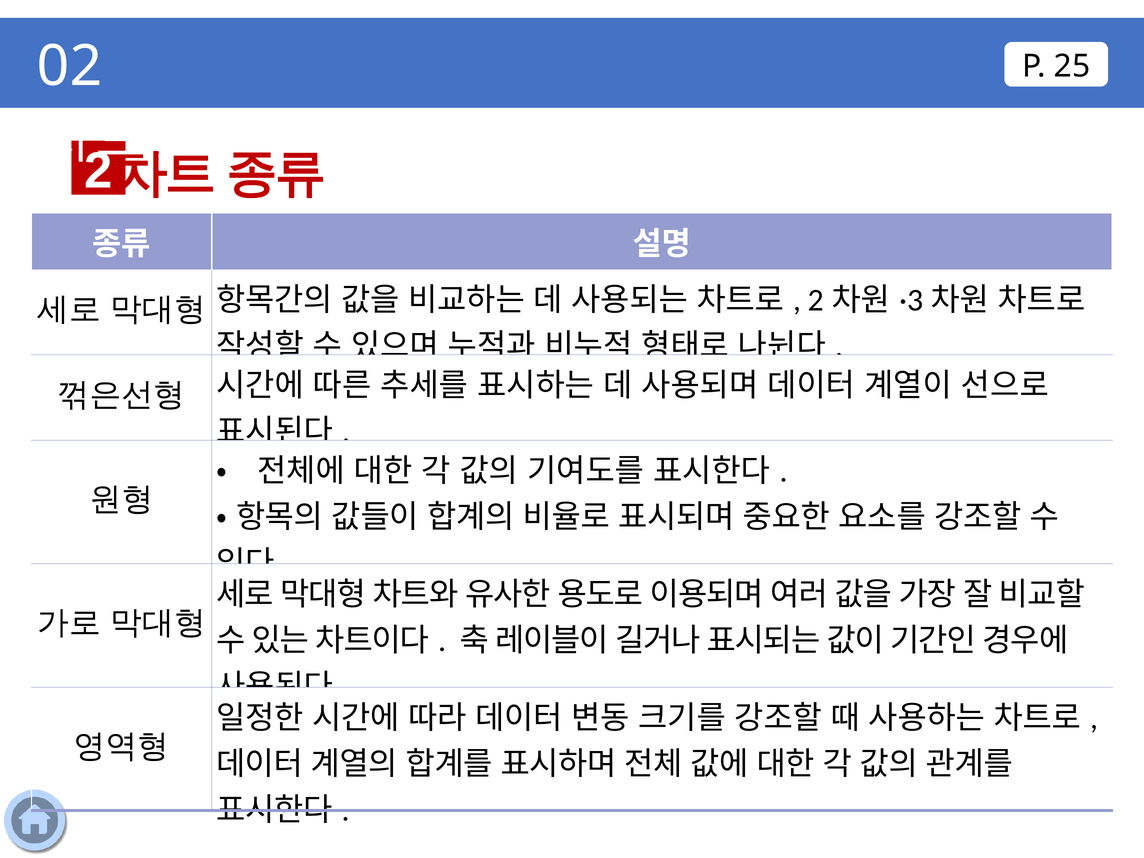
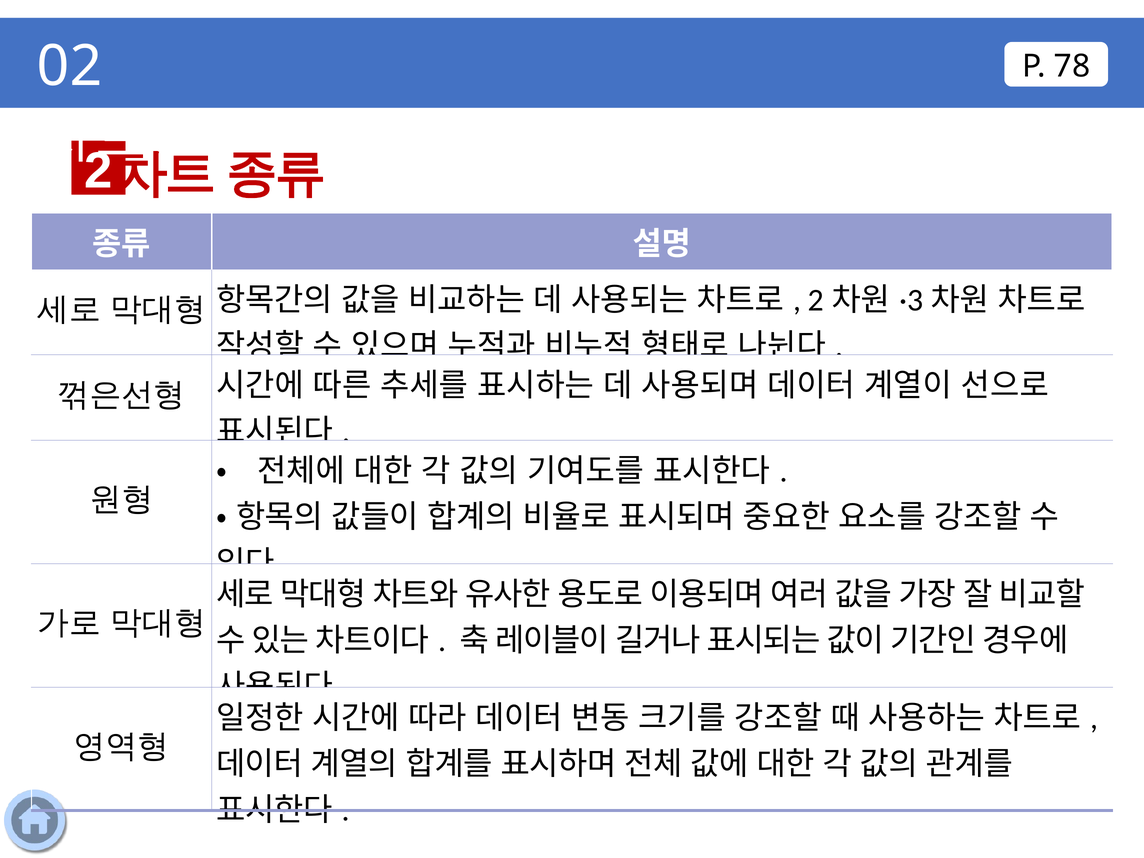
25: 25 -> 78
